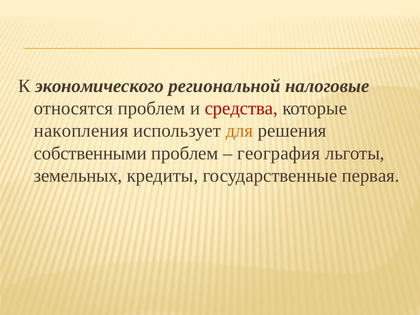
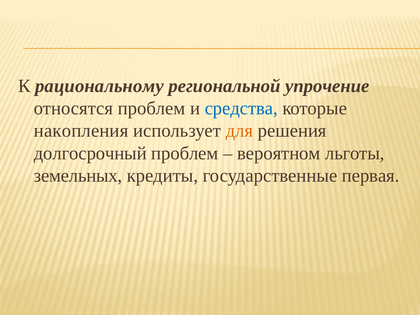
экономического: экономического -> рациональному
налоговые: налоговые -> упрочение
средства colour: red -> blue
собственными: собственными -> долгосрочный
география: география -> вероятном
